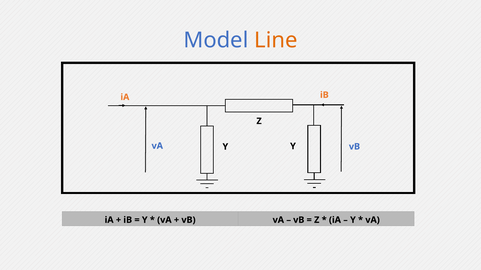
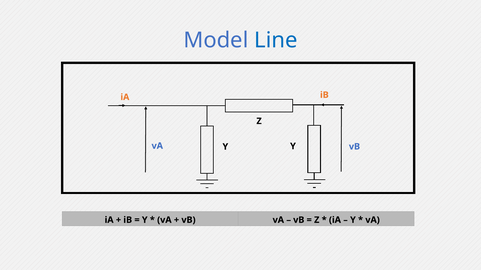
Line colour: orange -> blue
